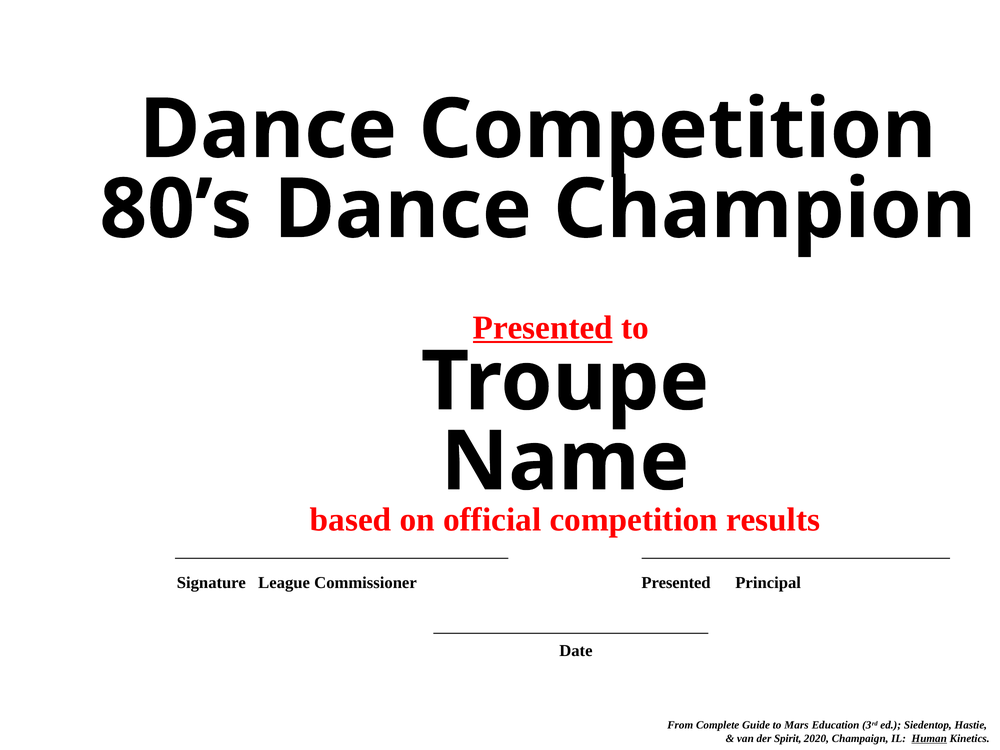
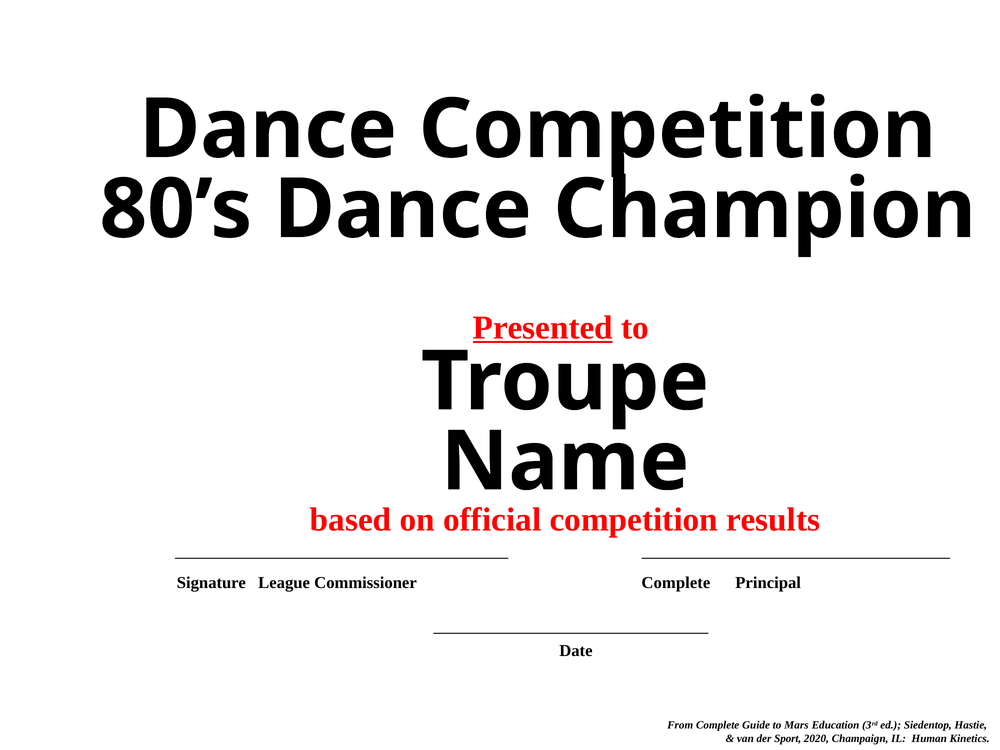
Presented at (676, 583): Presented -> Complete
Spirit: Spirit -> Sport
Human underline: present -> none
